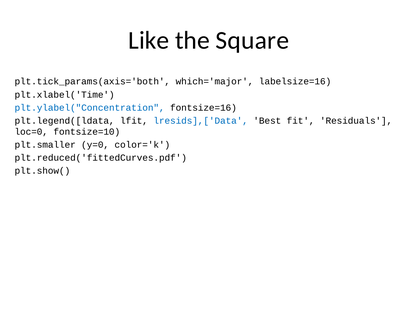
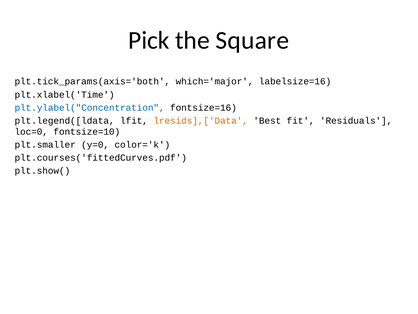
Like: Like -> Pick
lresids],['Data colour: blue -> orange
plt.reduced('fittedCurves.pdf: plt.reduced('fittedCurves.pdf -> plt.courses('fittedCurves.pdf
